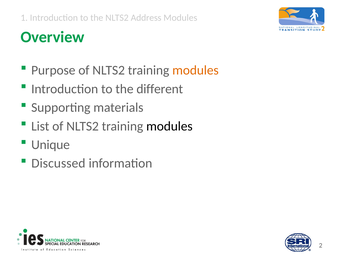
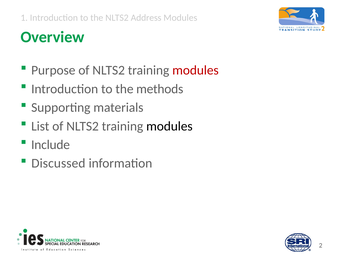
modules at (195, 70) colour: orange -> red
different: different -> methods
Unique: Unique -> Include
